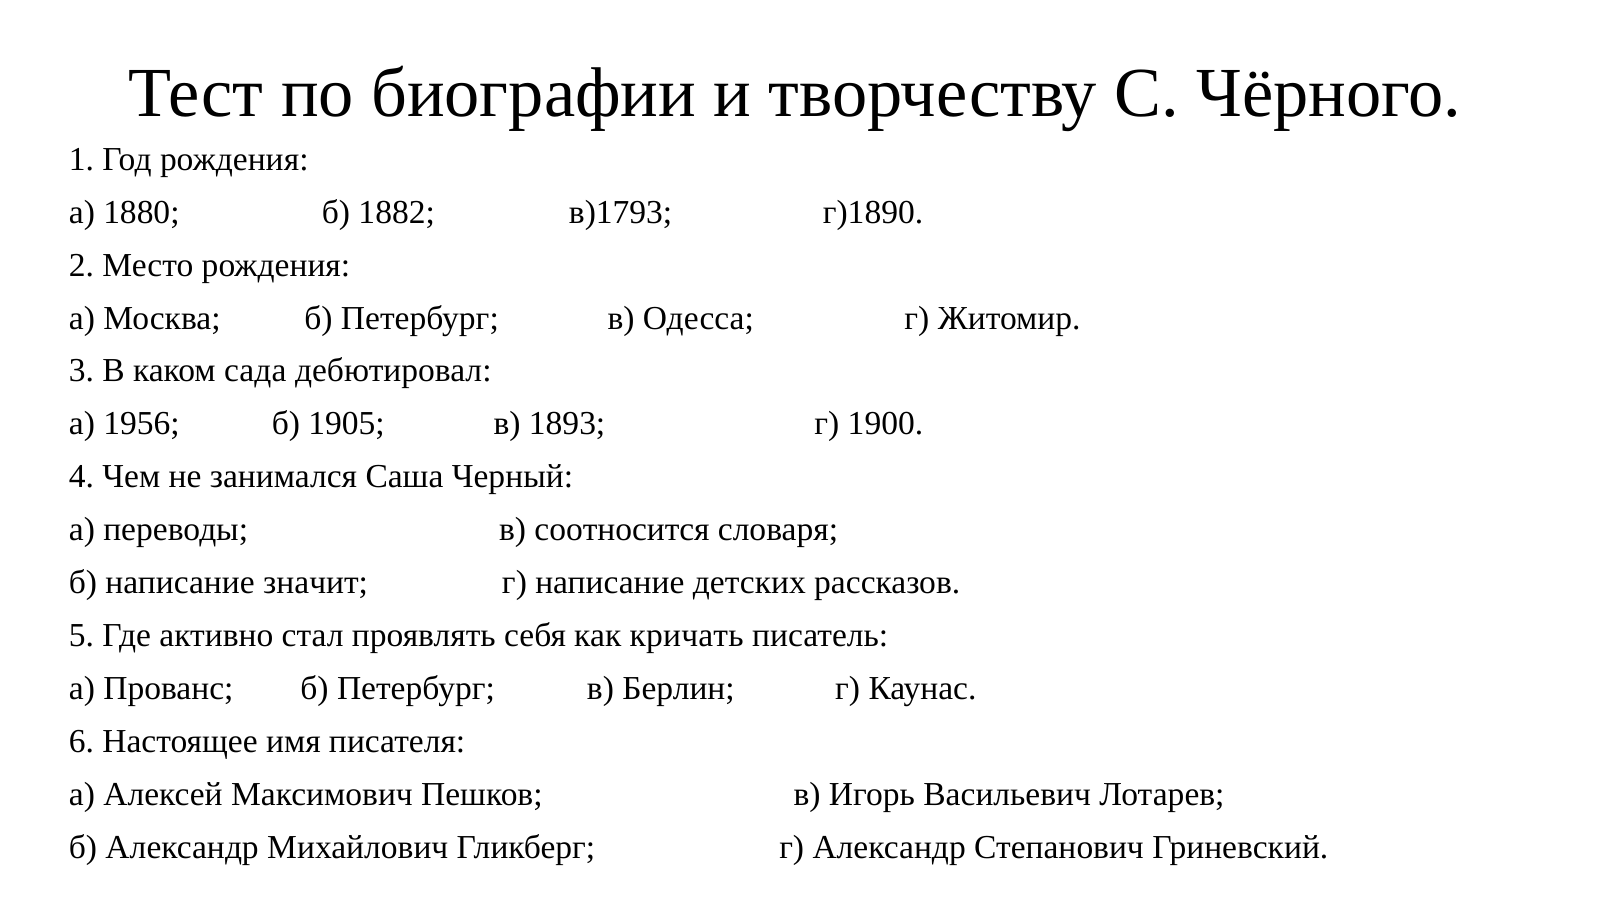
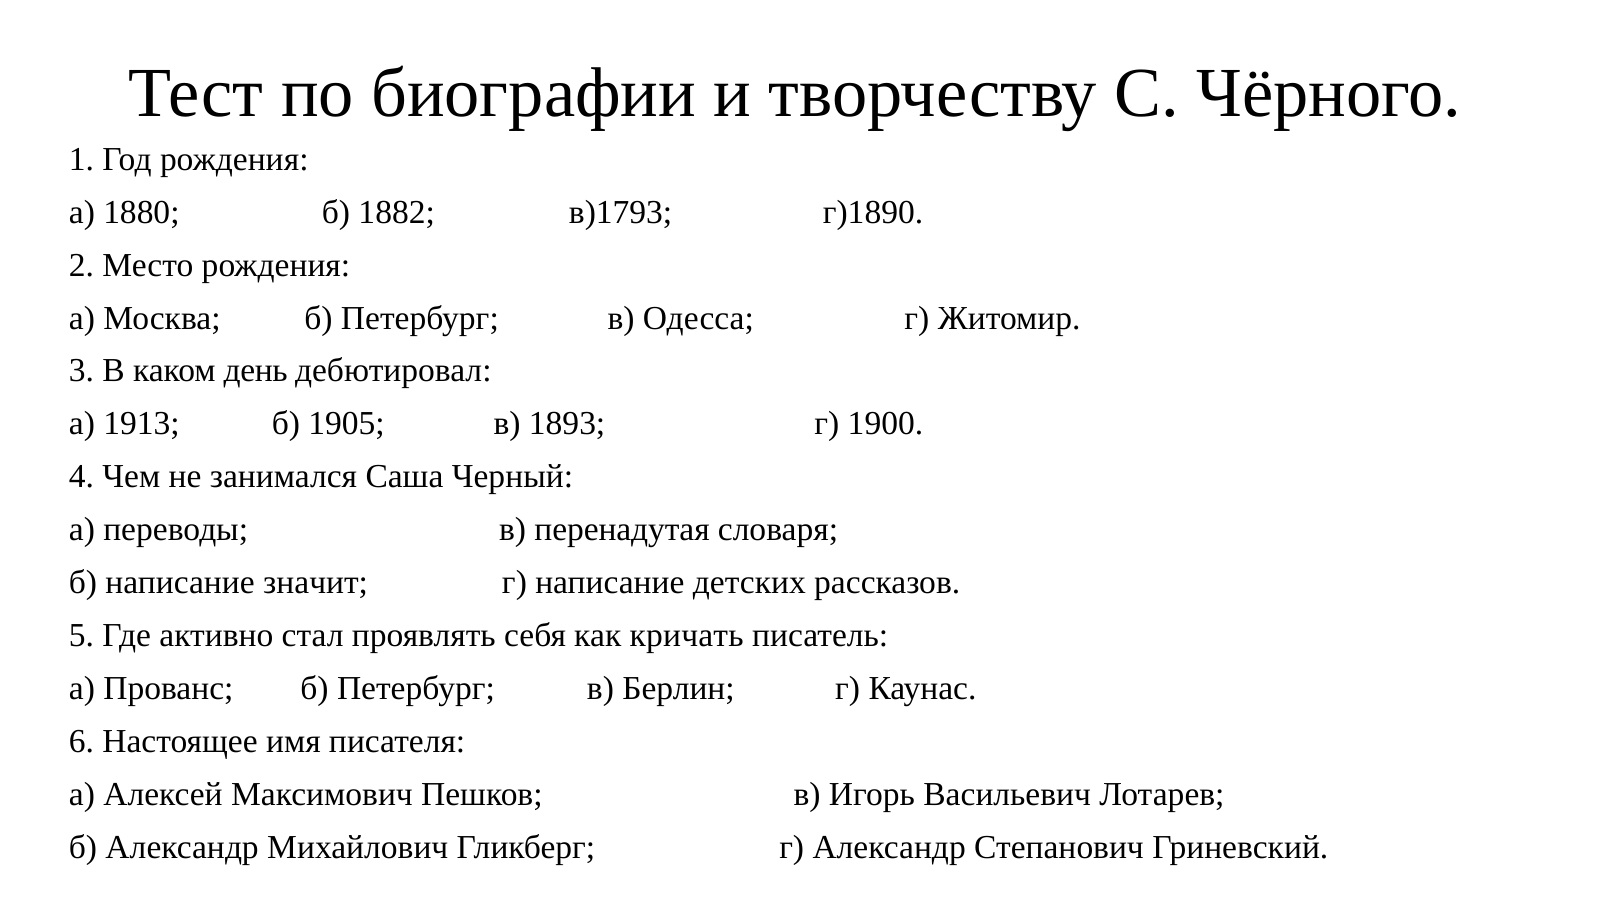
сада: сада -> день
1956: 1956 -> 1913
соотносится: соотносится -> перенадутая
